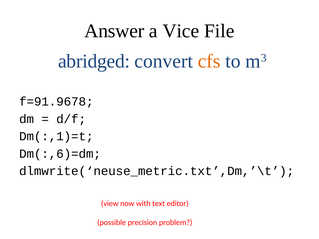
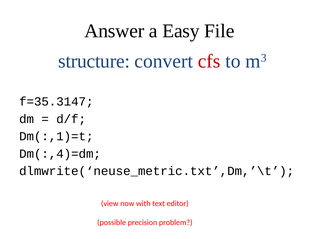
Vice: Vice -> Easy
abridged: abridged -> structure
cfs colour: orange -> red
f=91.9678: f=91.9678 -> f=35.3147
Dm(:,6)=dm: Dm(:,6)=dm -> Dm(:,4)=dm
